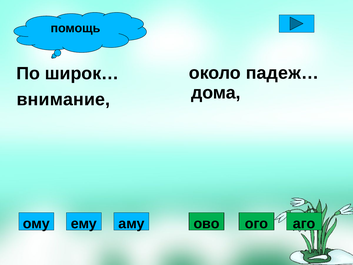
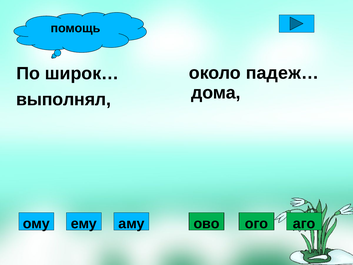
внимание: внимание -> выполнял
